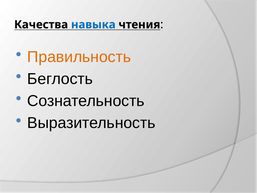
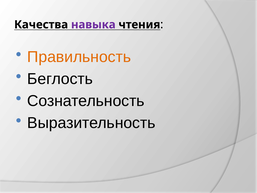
навыка colour: blue -> purple
